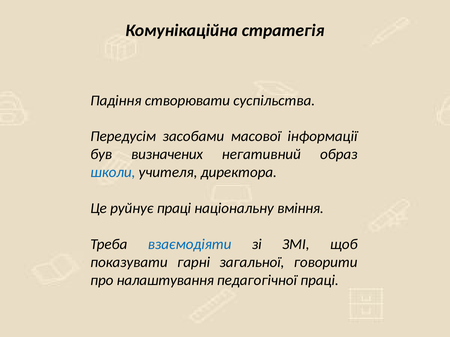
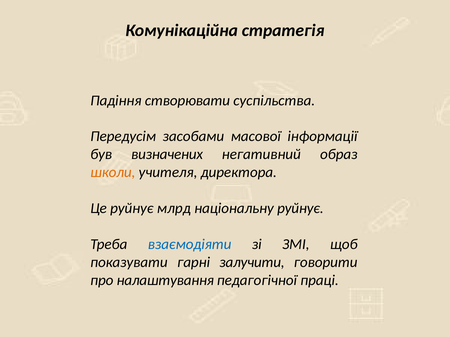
школи colour: blue -> orange
руйнує праці: праці -> млрд
національну вміння: вміння -> руйнує
загальної: загальної -> залучити
